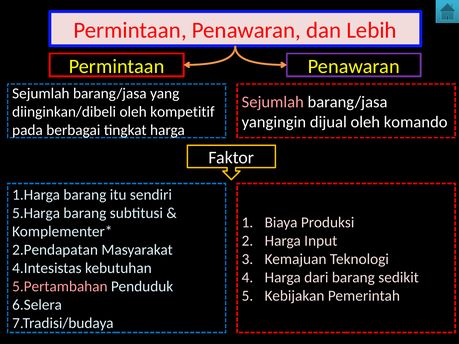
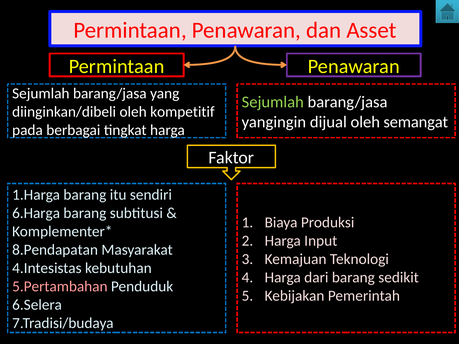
Lebih: Lebih -> Asset
Sejumlah at (273, 102) colour: pink -> light green
komando: komando -> semangat
5.Harga: 5.Harga -> 6.Harga
2.Pendapatan: 2.Pendapatan -> 8.Pendapatan
